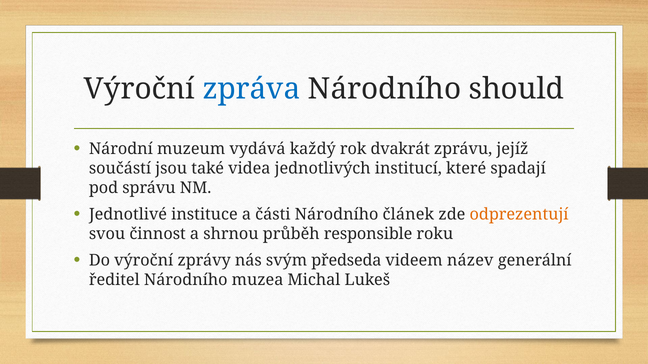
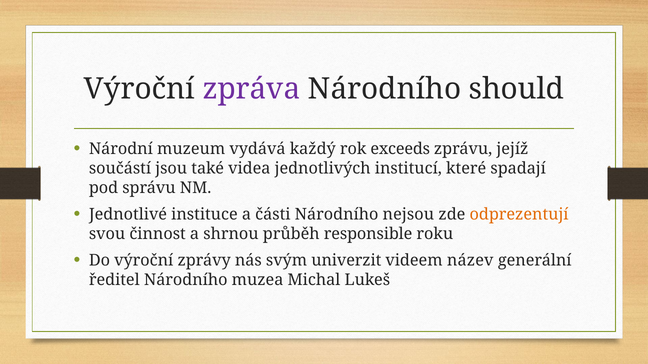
zpráva colour: blue -> purple
dvakrát: dvakrát -> exceeds
článek: článek -> nejsou
předseda: předseda -> univerzit
